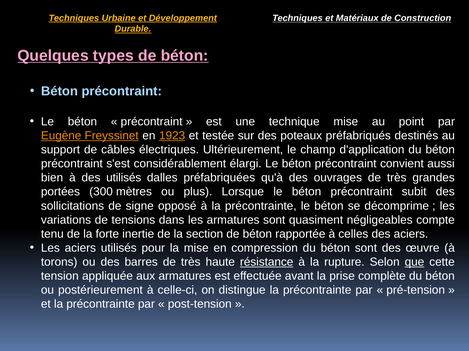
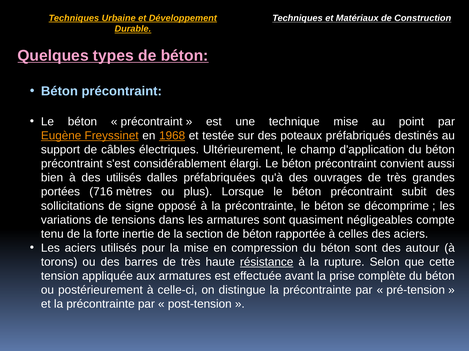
1923: 1923 -> 1968
300: 300 -> 716
œuvre: œuvre -> autour
que underline: present -> none
